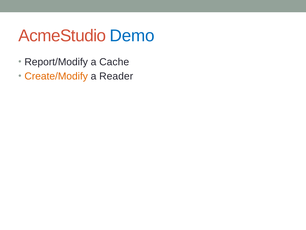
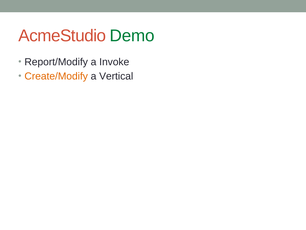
Demo colour: blue -> green
Cache: Cache -> Invoke
Reader: Reader -> Vertical
